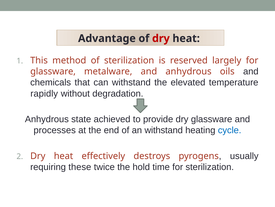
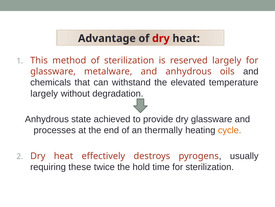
rapidly at (44, 93): rapidly -> largely
an withstand: withstand -> thermally
cycle colour: blue -> orange
